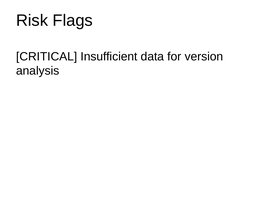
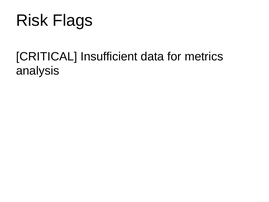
version: version -> metrics
